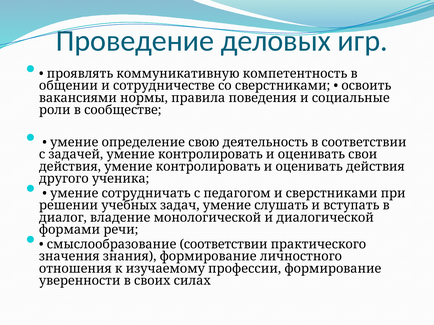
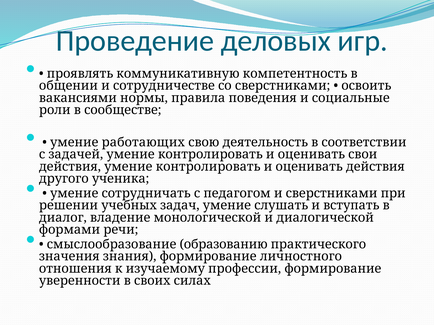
определение: определение -> работающих
смыслообразование соответствии: соответствии -> образованию
